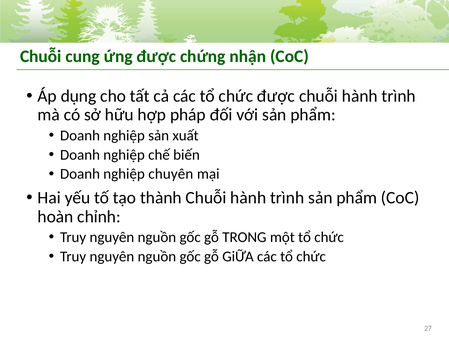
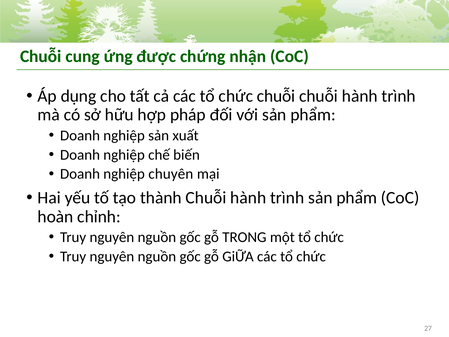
chức được: được -> chuỗi
